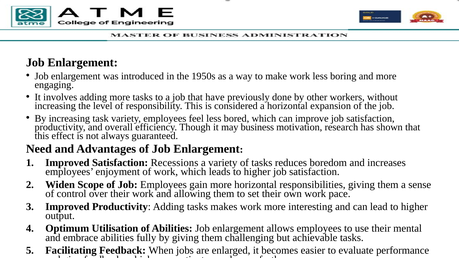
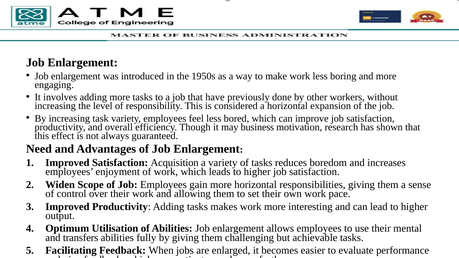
Recessions: Recessions -> Acquisition
embrace: embrace -> transfers
